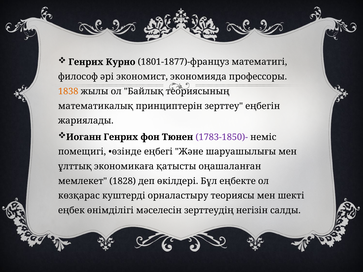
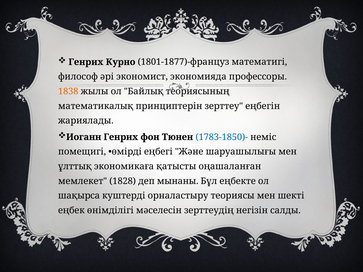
1783-1850)- colour: purple -> blue
өзінде: өзінде -> өмірді
өкілдері: өкілдері -> мынаны
көзқарас: көзқарас -> шақырса
